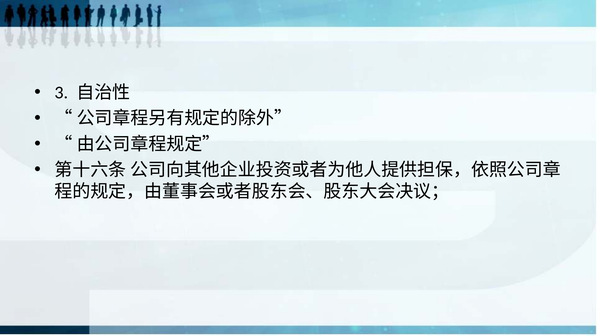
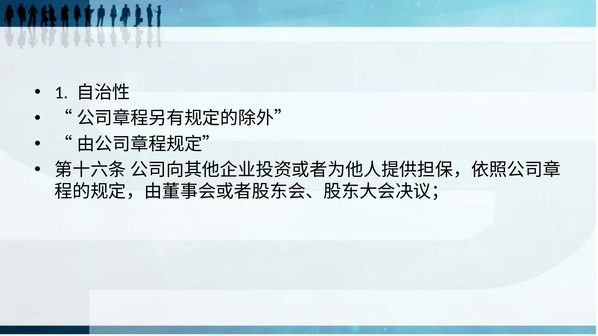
3: 3 -> 1
